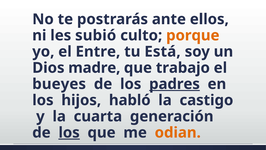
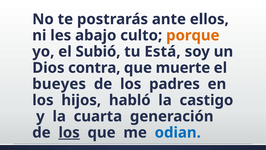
subió: subió -> abajo
Entre: Entre -> Subió
madre: madre -> contra
trabajo: trabajo -> muerte
padres underline: present -> none
odian colour: orange -> blue
